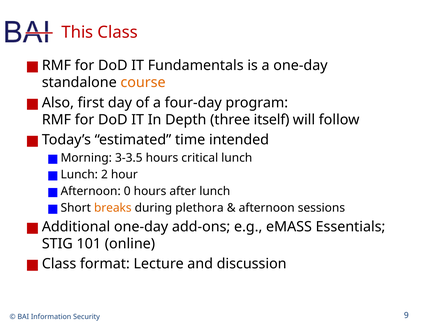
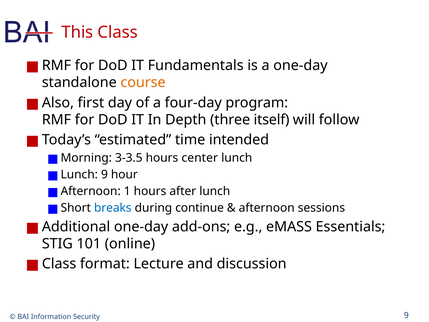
critical: critical -> center
Lunch 2: 2 -> 9
0: 0 -> 1
breaks colour: orange -> blue
plethora: plethora -> continue
